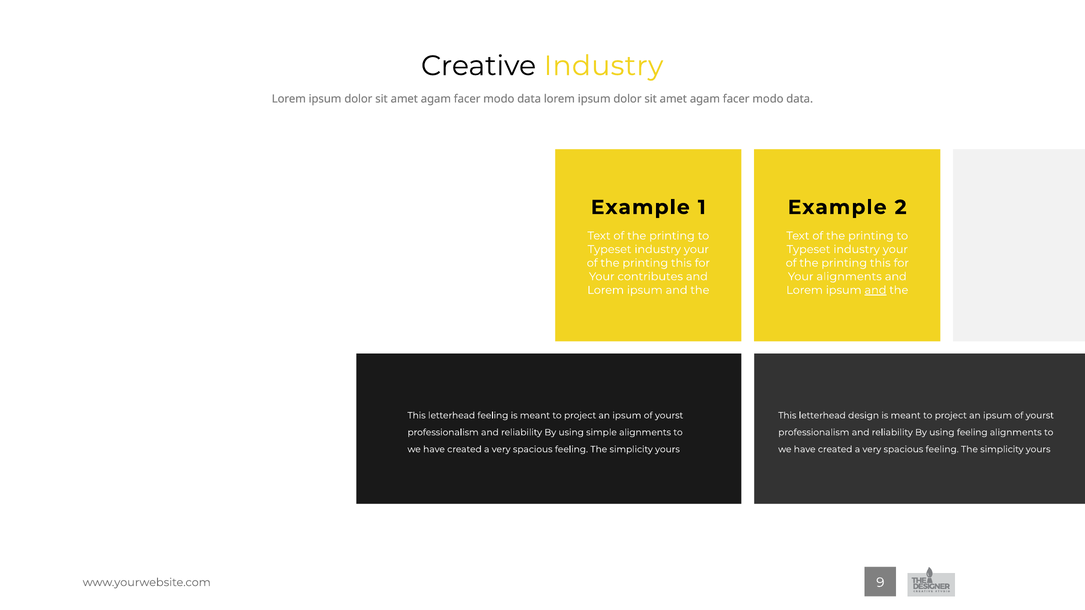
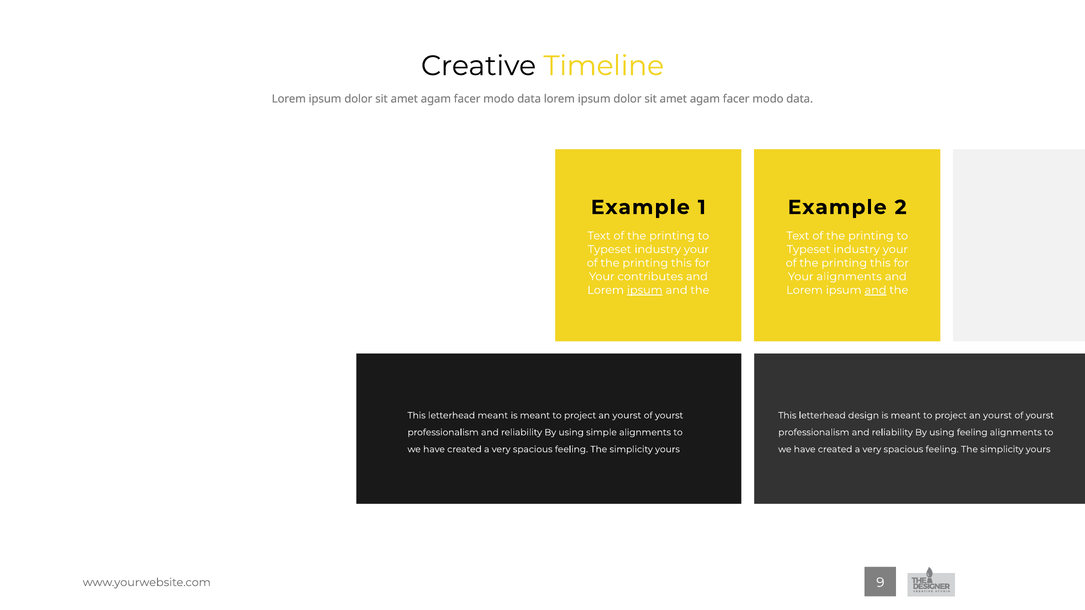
Creative Industry: Industry -> Timeline
ipsum at (645, 290) underline: none -> present
letterhead feeling: feeling -> meant
ipsum at (627, 416): ipsum -> yourst
ipsum at (998, 416): ipsum -> yourst
